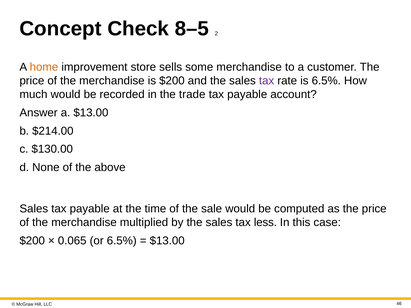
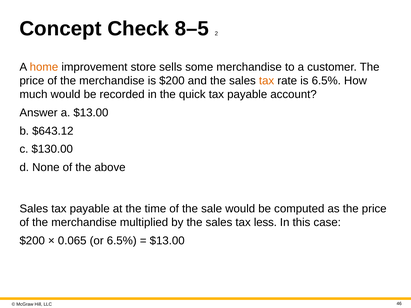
tax at (267, 81) colour: purple -> orange
trade: trade -> quick
$214.00: $214.00 -> $643.12
